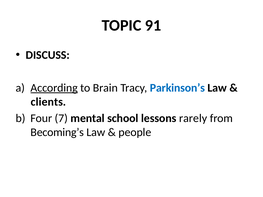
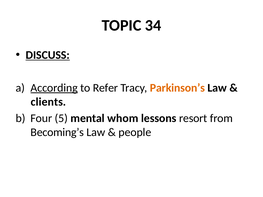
91: 91 -> 34
DISCUSS underline: none -> present
Brain: Brain -> Refer
Parkinson’s colour: blue -> orange
7: 7 -> 5
school: school -> whom
rarely: rarely -> resort
